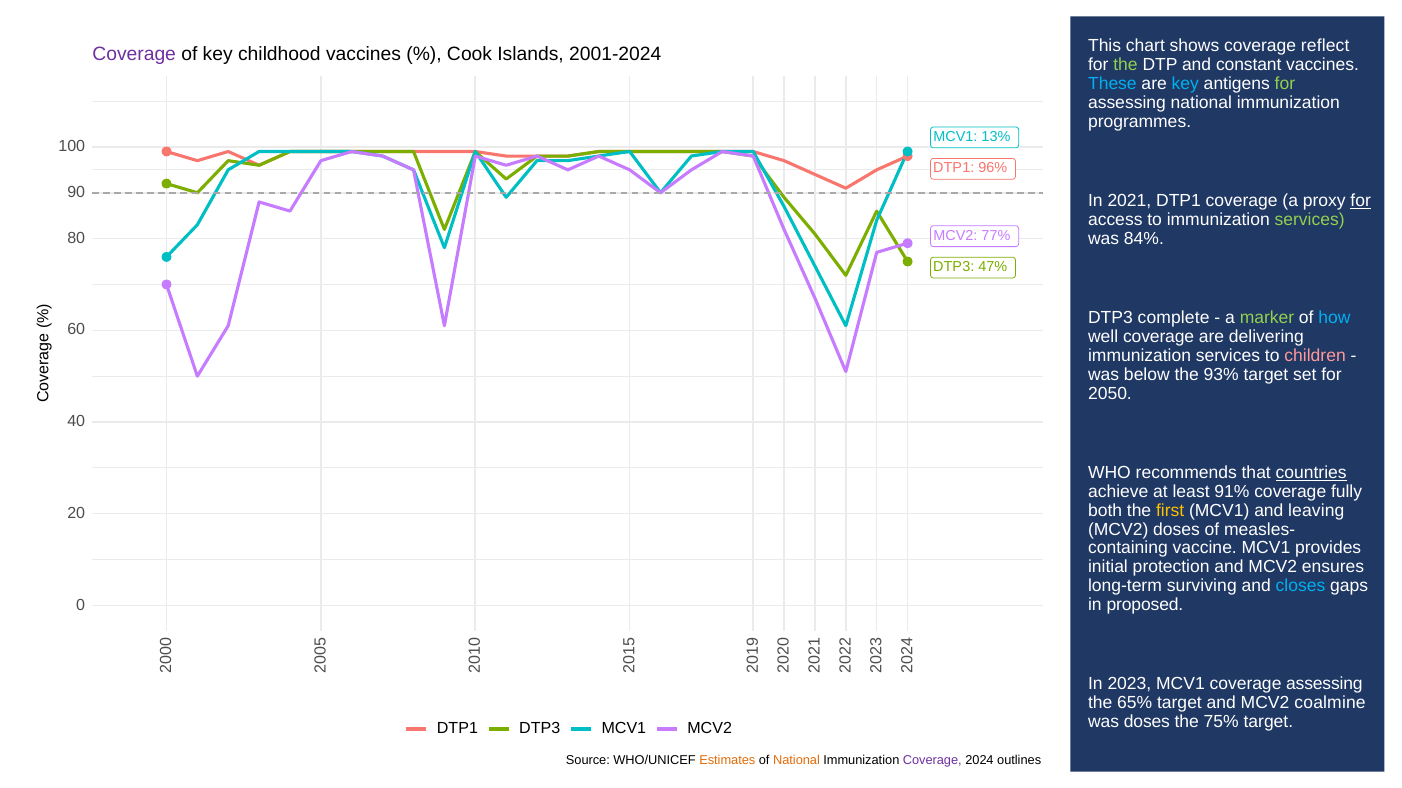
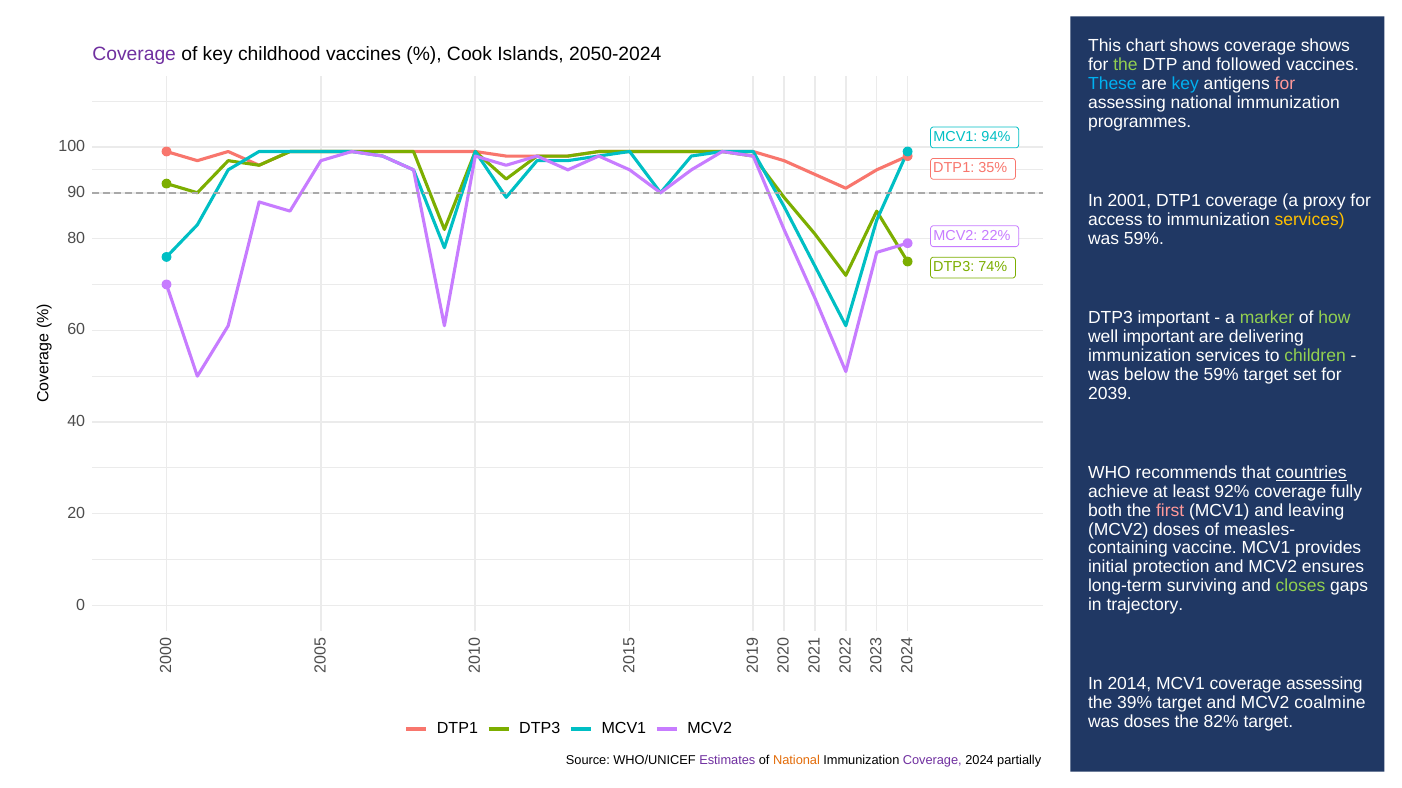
coverage reflect: reflect -> shows
2001-2024: 2001-2024 -> 2050-2024
constant: constant -> followed
for at (1285, 84) colour: light green -> pink
13%: 13% -> 94%
96%: 96% -> 35%
2021: 2021 -> 2001
for at (1361, 201) underline: present -> none
services at (1310, 220) colour: light green -> yellow
77%: 77% -> 22%
was 84%: 84% -> 59%
47%: 47% -> 74%
DTP3 complete: complete -> important
how colour: light blue -> light green
well coverage: coverage -> important
children colour: pink -> light green
the 93%: 93% -> 59%
2050: 2050 -> 2039
91%: 91% -> 92%
first colour: yellow -> pink
closes colour: light blue -> light green
proposed: proposed -> trajectory
In 2023: 2023 -> 2014
65%: 65% -> 39%
75%: 75% -> 82%
Estimates colour: orange -> purple
outlines: outlines -> partially
